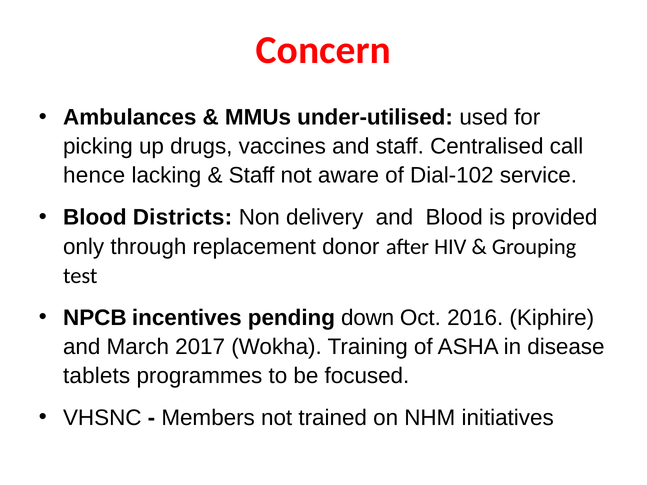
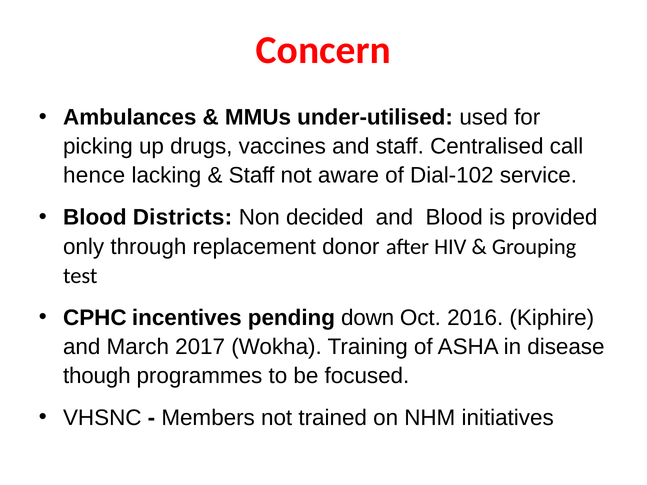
delivery: delivery -> decided
NPCB: NPCB -> CPHC
tablets: tablets -> though
